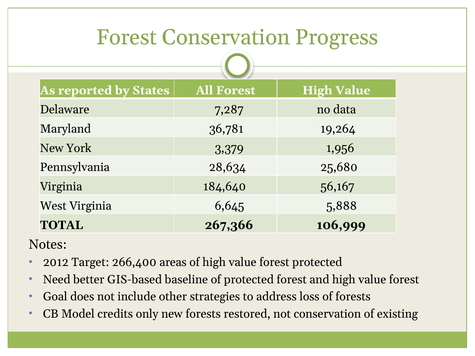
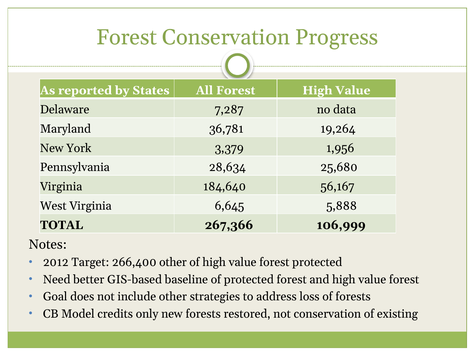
266,400 areas: areas -> other
